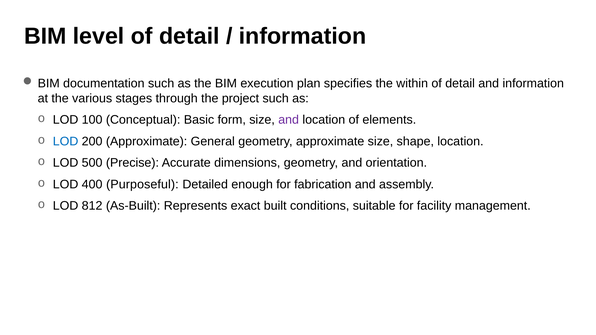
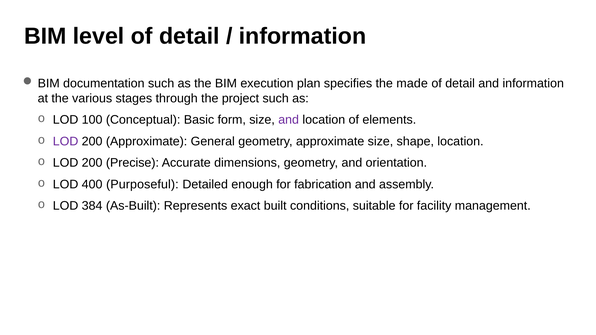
within: within -> made
LOD at (66, 141) colour: blue -> purple
500 at (92, 163): 500 -> 200
812: 812 -> 384
